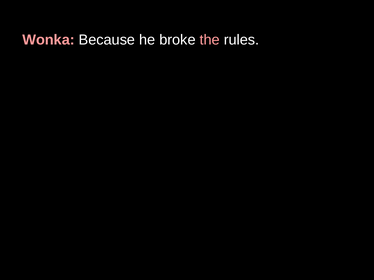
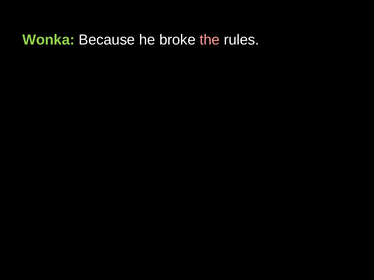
Wonka colour: pink -> light green
